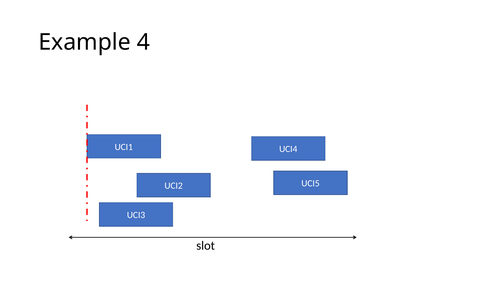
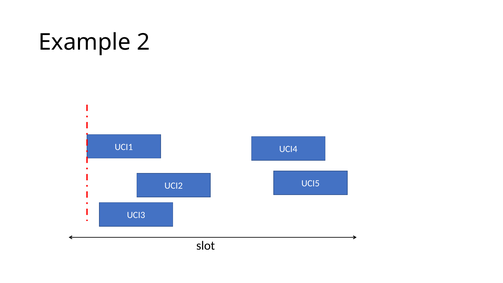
4: 4 -> 2
